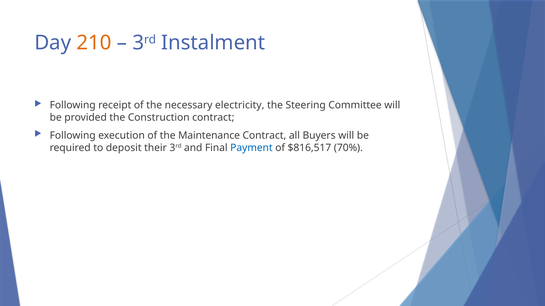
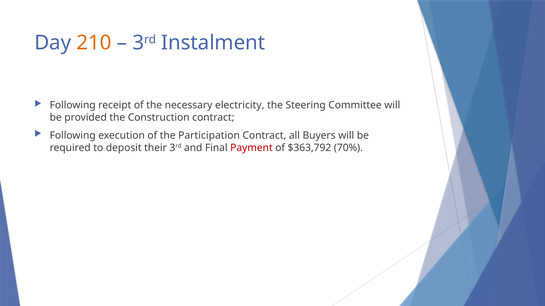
Maintenance: Maintenance -> Participation
Payment colour: blue -> red
$816,517: $816,517 -> $363,792
